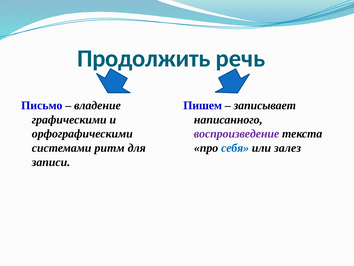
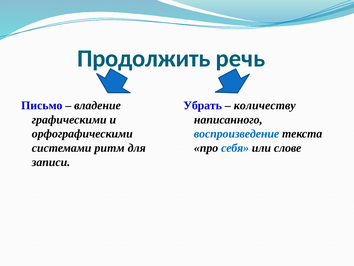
Пишем: Пишем -> Убрать
записывает: записывает -> количеству
воспроизведение colour: purple -> blue
залез: залез -> слове
